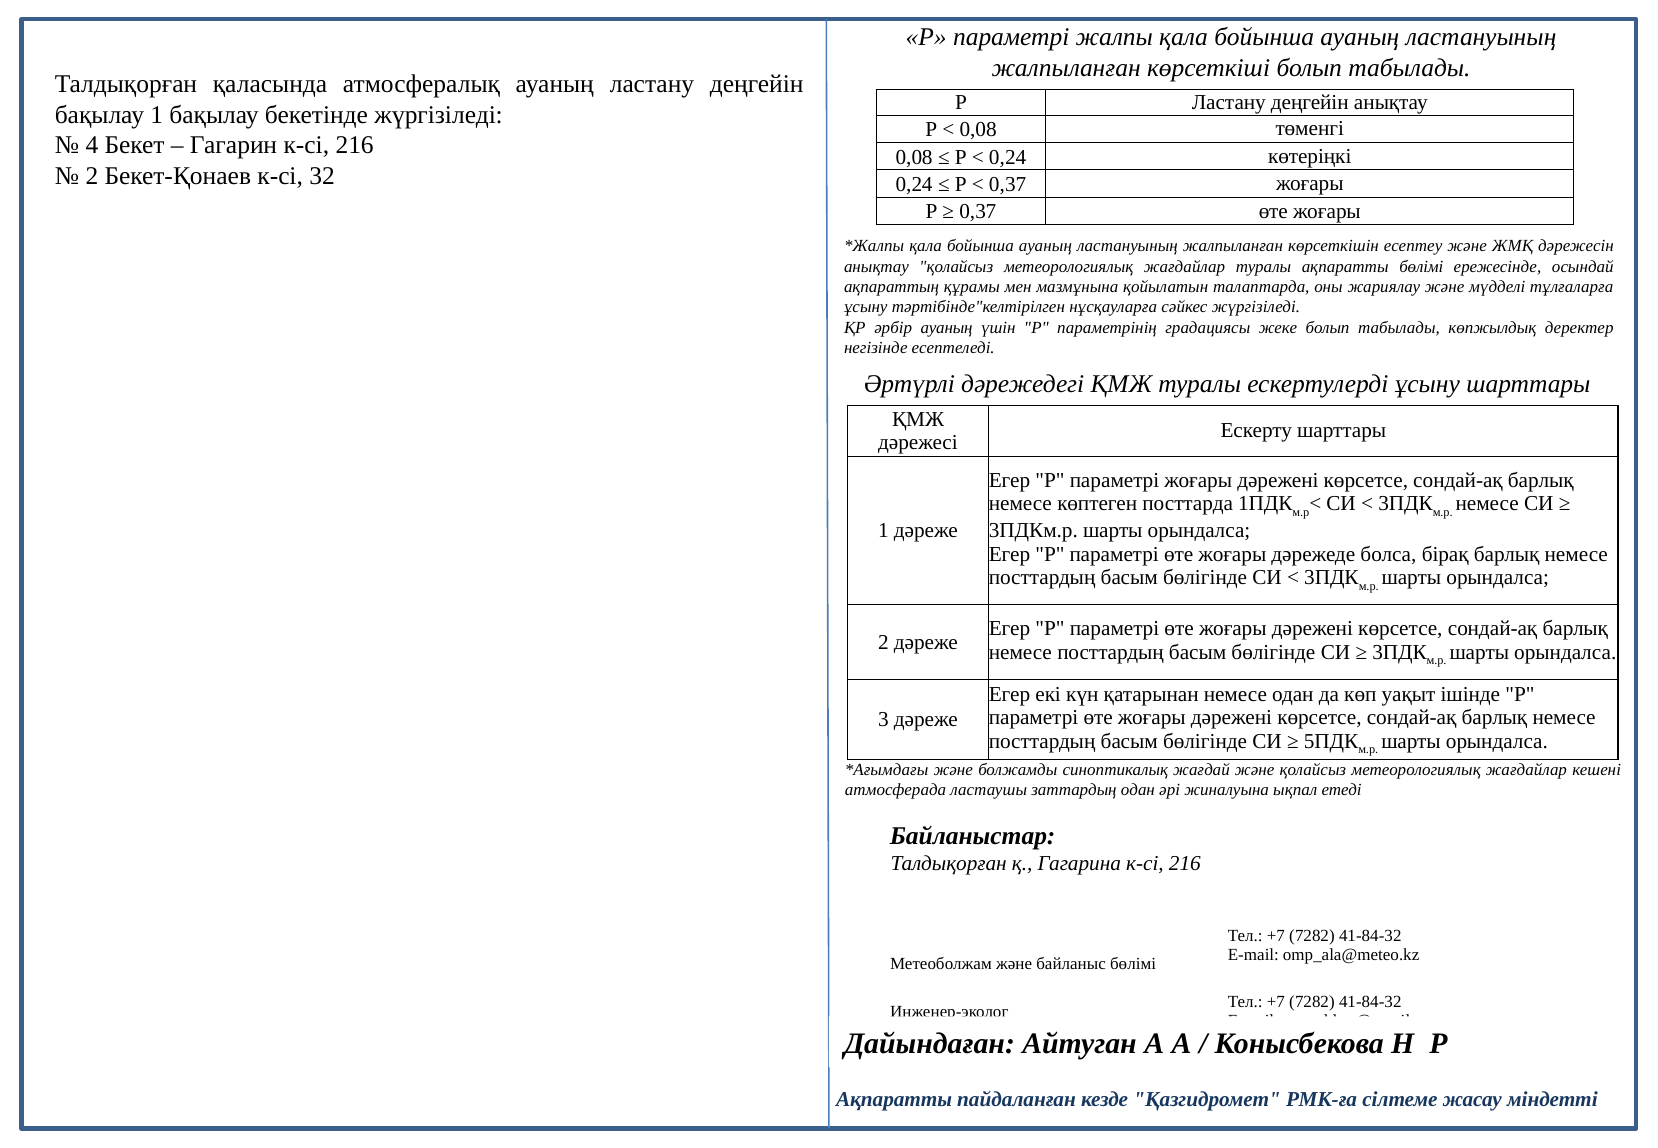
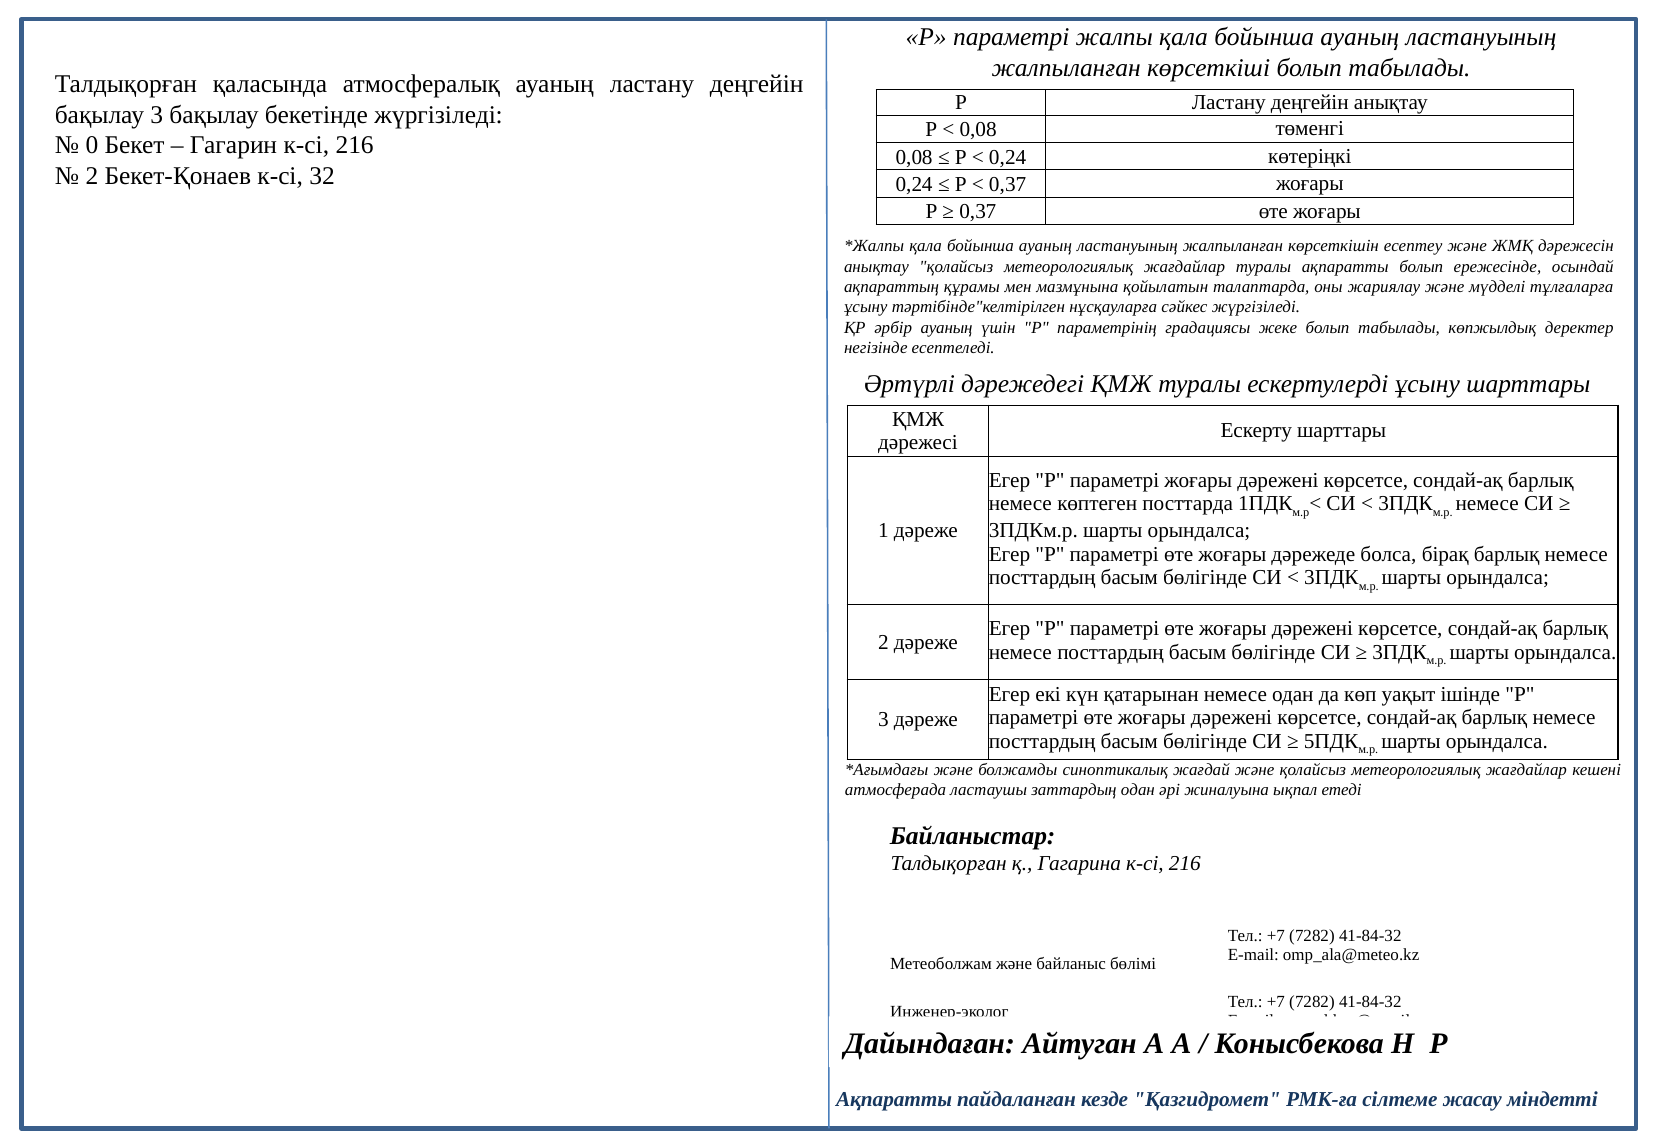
бақылау 1: 1 -> 3
4: 4 -> 0
ақпаратты бөлімі: бөлімі -> болып
